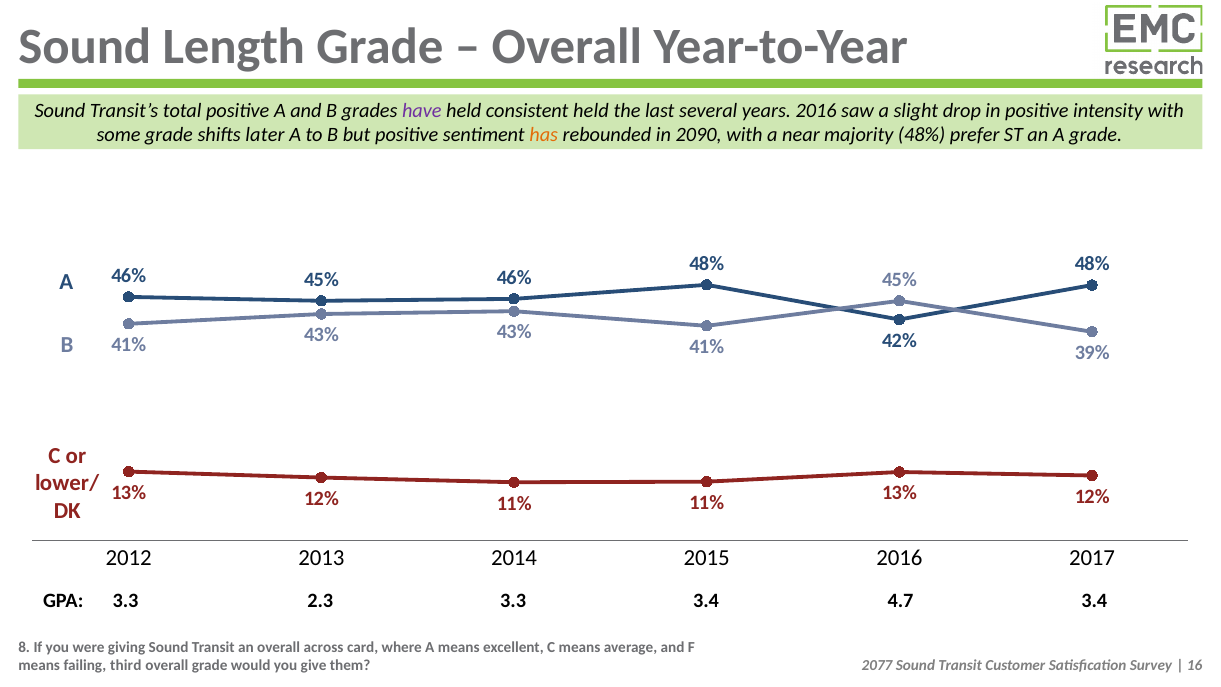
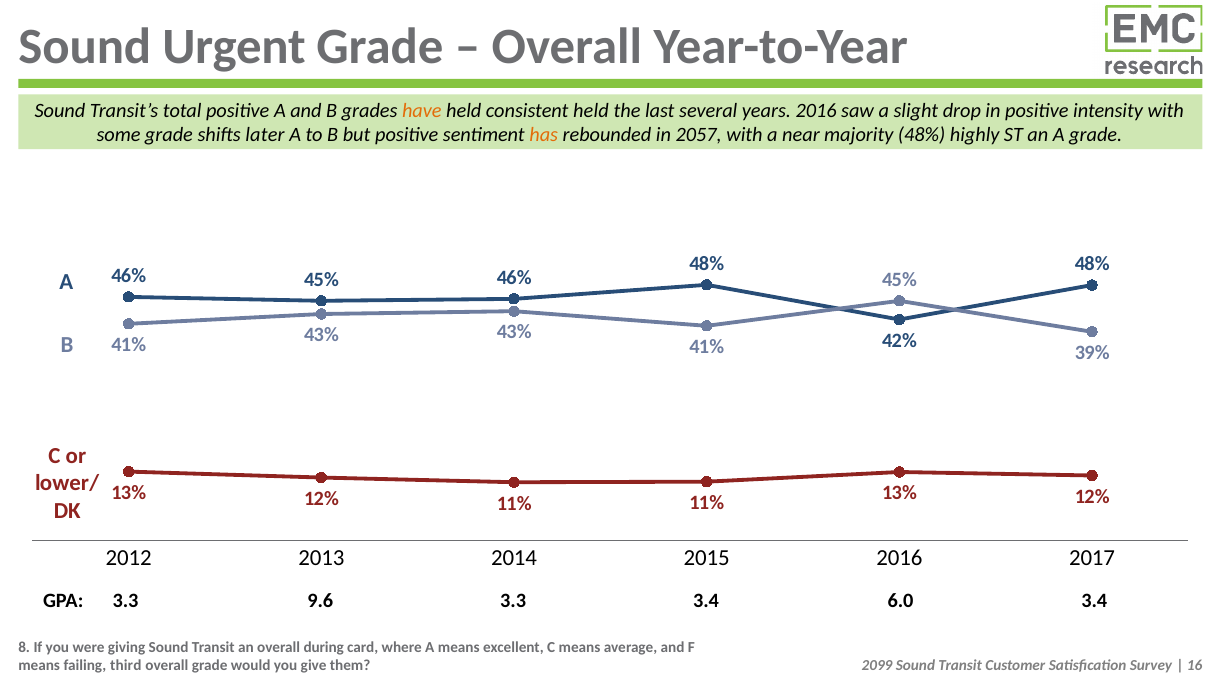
Length: Length -> Urgent
have colour: purple -> orange
2090: 2090 -> 2057
prefer: prefer -> highly
2.3: 2.3 -> 9.6
4.7: 4.7 -> 6.0
across: across -> during
2077: 2077 -> 2099
